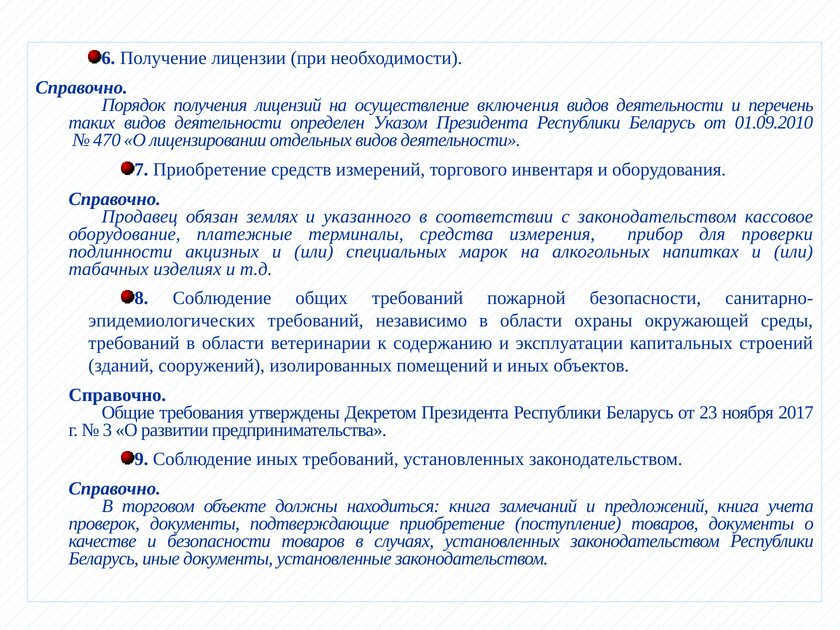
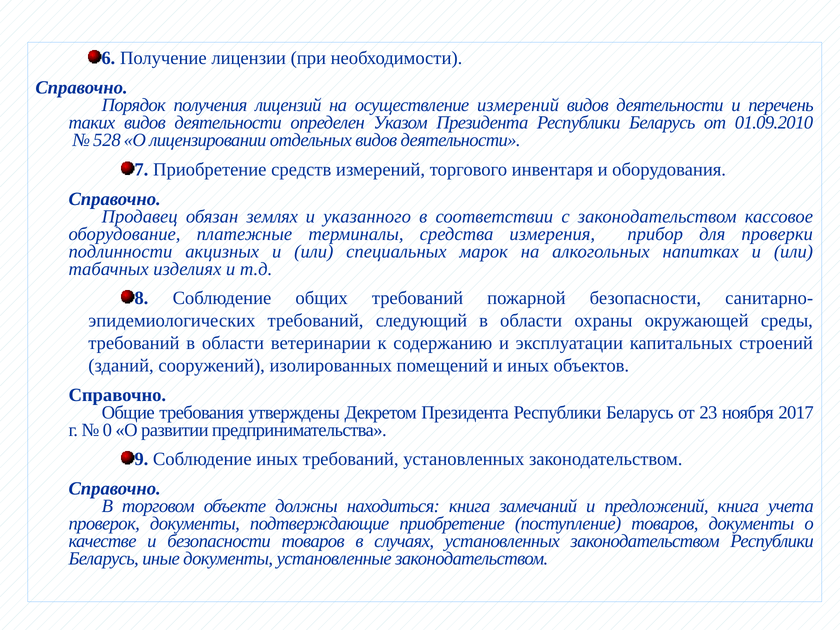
осуществление включения: включения -> измерений
470: 470 -> 528
независимо: независимо -> следующий
3: 3 -> 0
